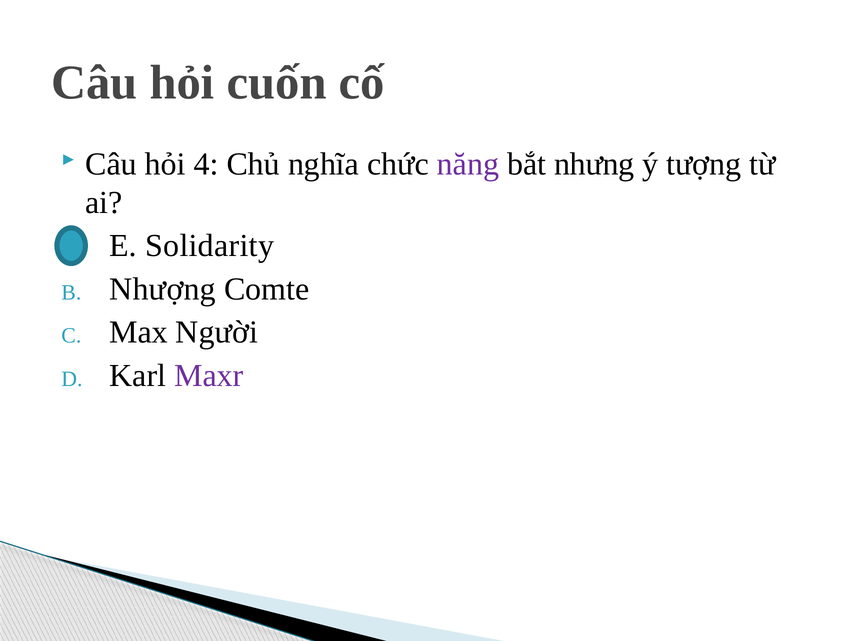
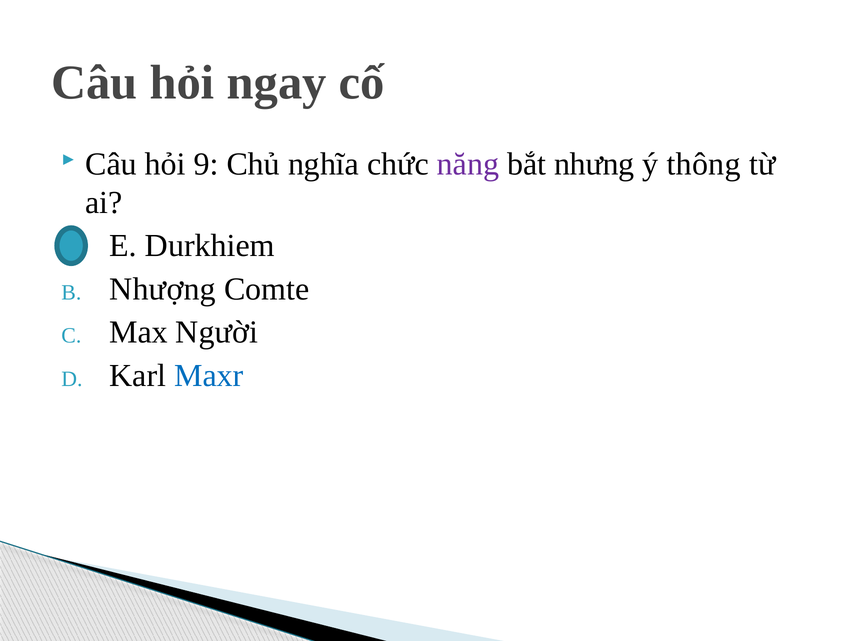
cuốn: cuốn -> ngay
4: 4 -> 9
tượng: tượng -> thông
Solidarity: Solidarity -> Durkhiem
Maxr colour: purple -> blue
